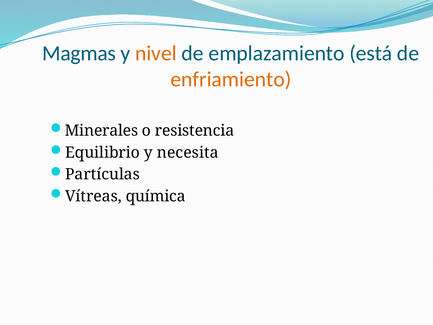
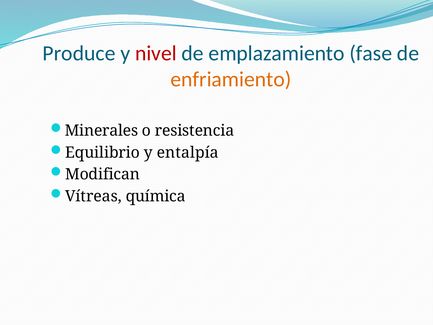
Magmas: Magmas -> Produce
nivel colour: orange -> red
está: está -> fase
necesita: necesita -> entalpía
Partículas: Partículas -> Modifican
